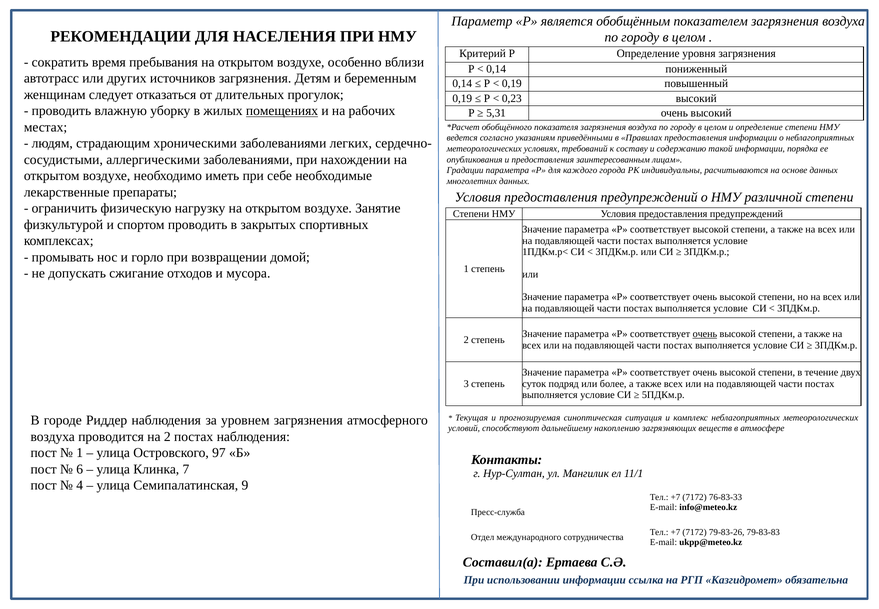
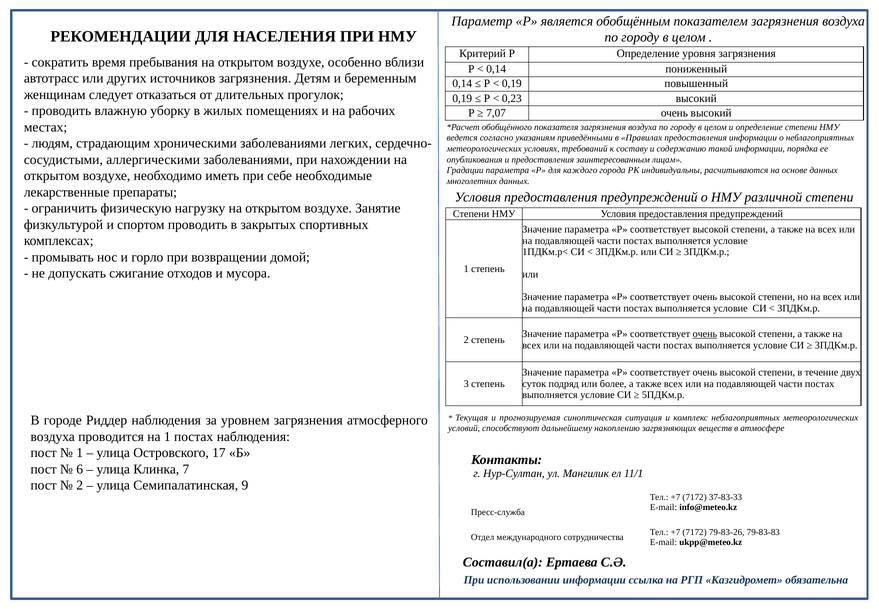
помещениях underline: present -> none
5,31: 5,31 -> 7,07
на 2: 2 -> 1
97: 97 -> 17
4 at (80, 485): 4 -> 2
76-83-33: 76-83-33 -> 37-83-33
